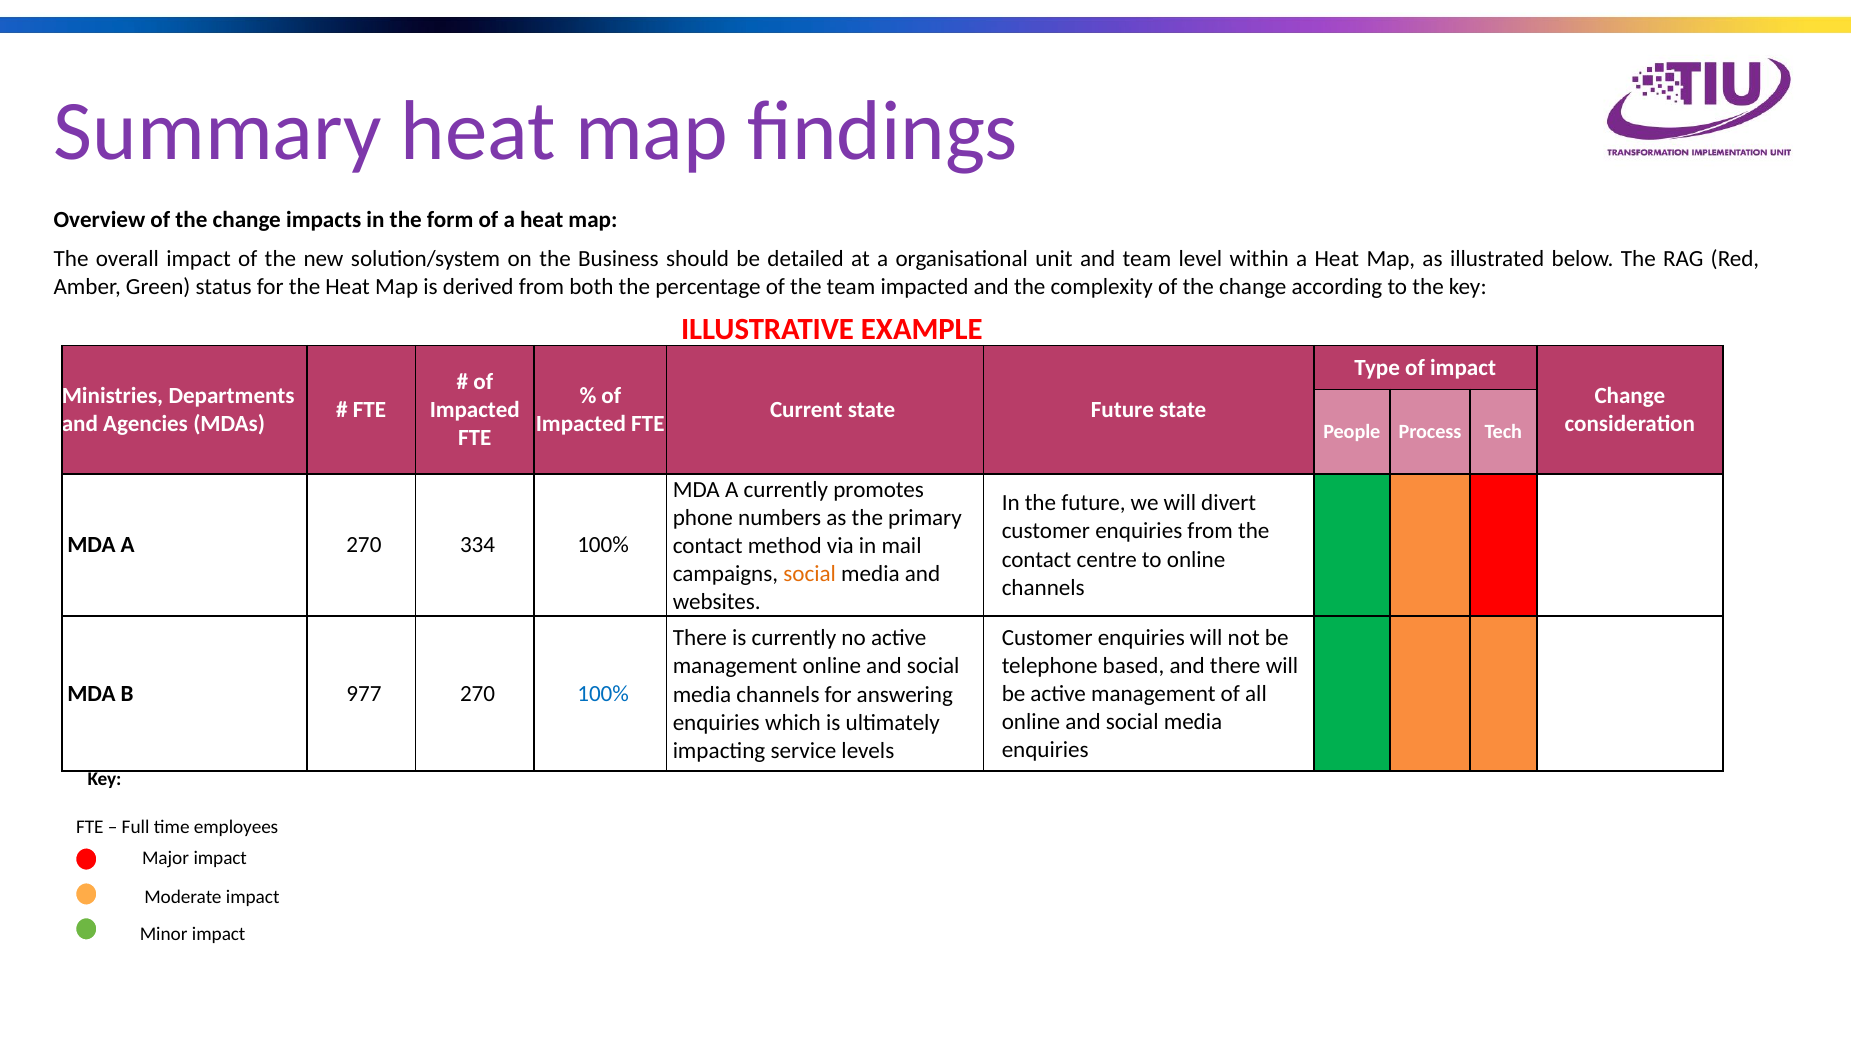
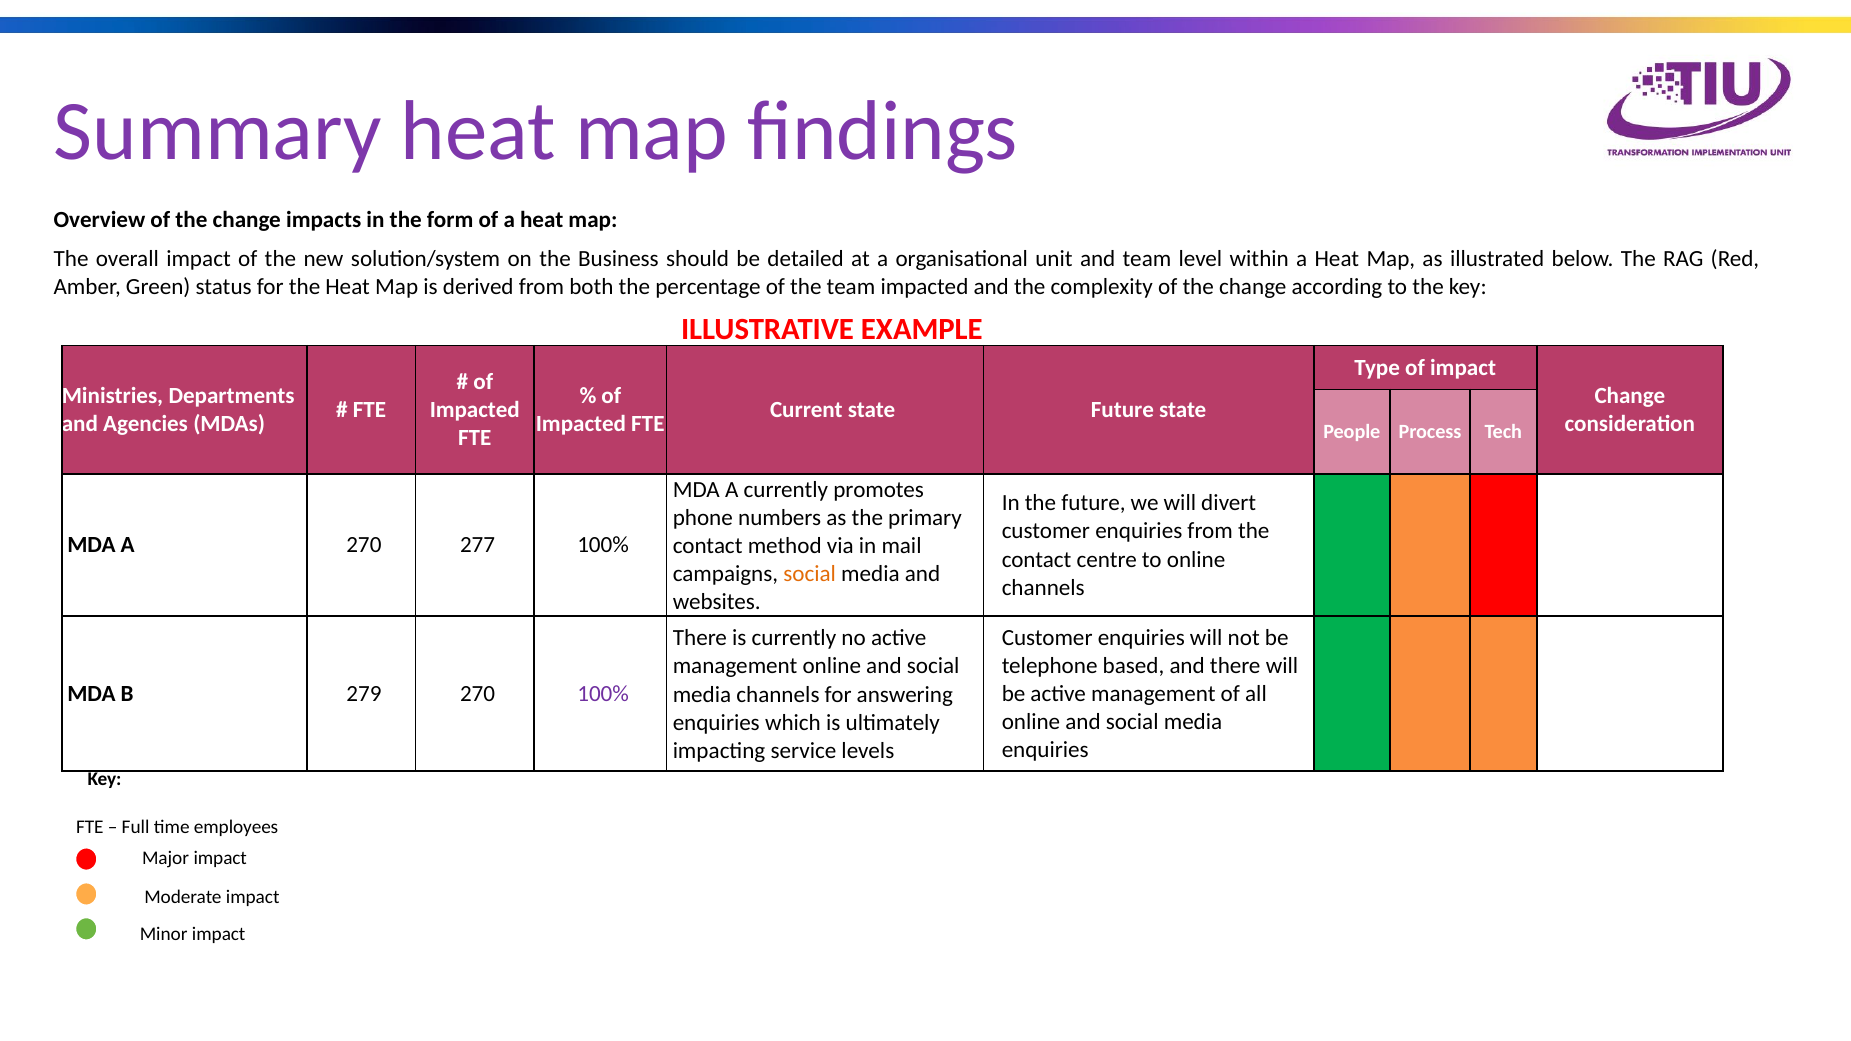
334: 334 -> 277
977: 977 -> 279
100% at (603, 694) colour: blue -> purple
